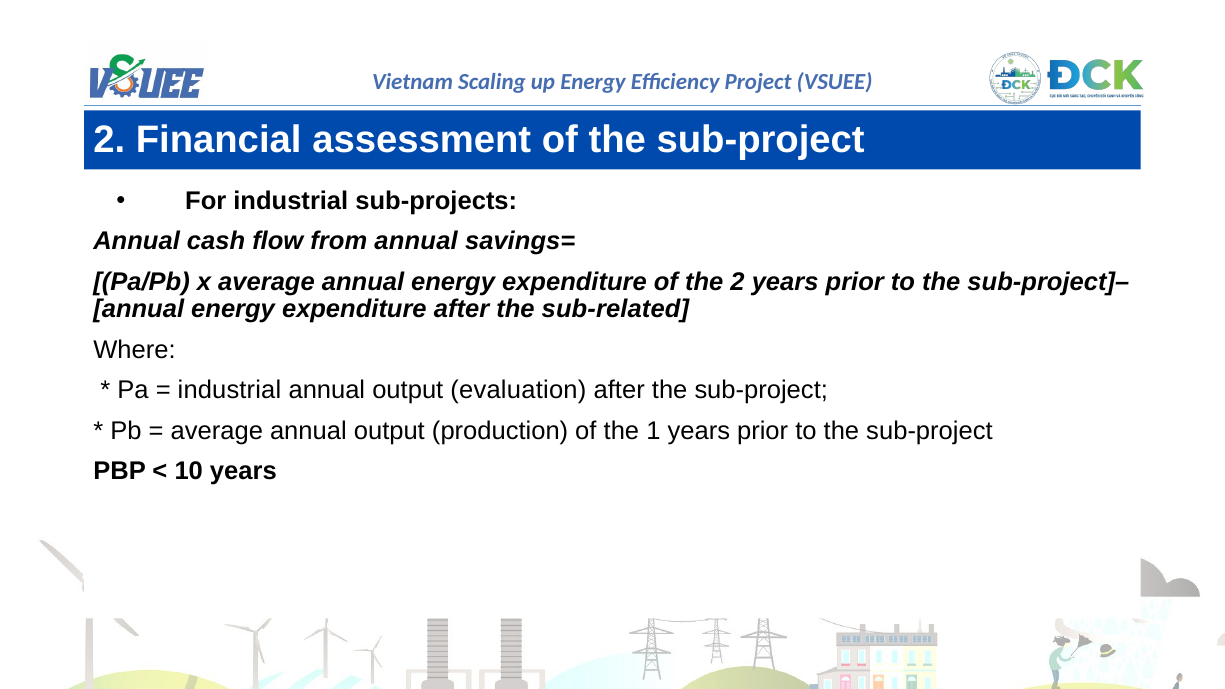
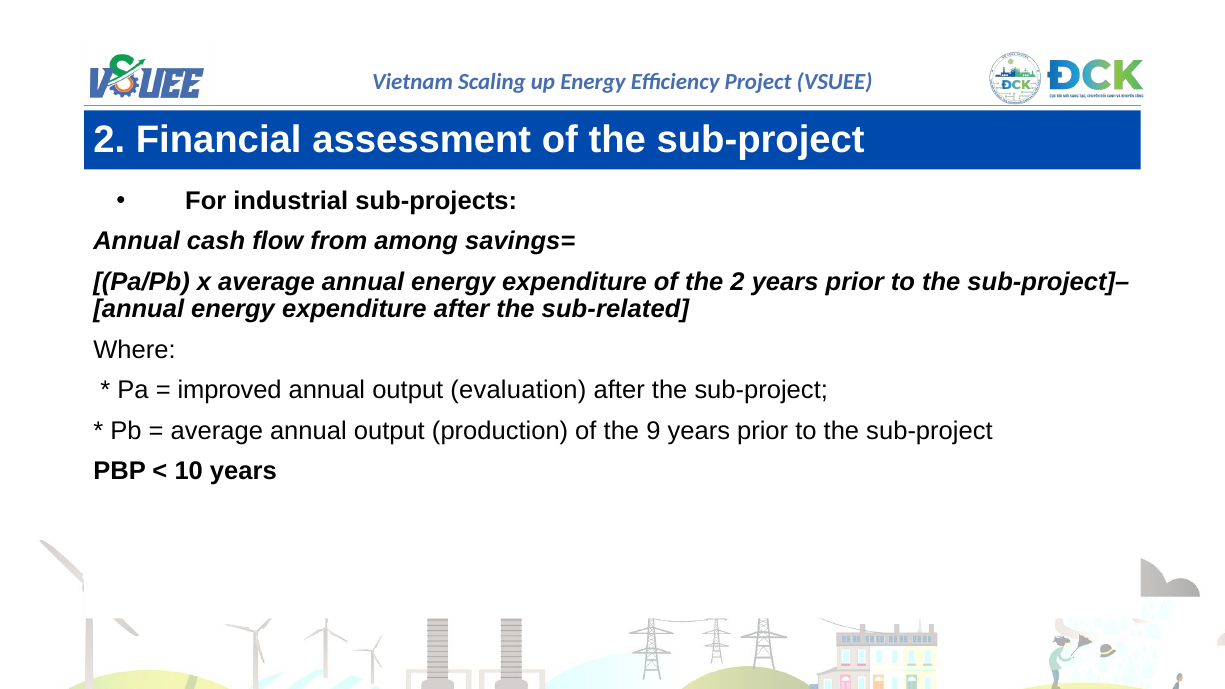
from annual: annual -> among
industrial at (229, 390): industrial -> improved
1: 1 -> 9
